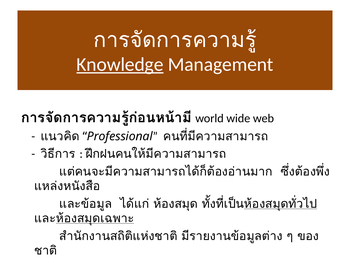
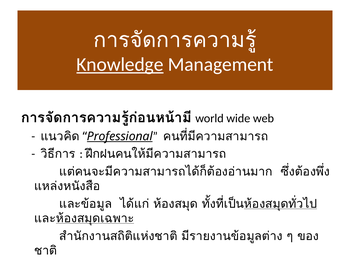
Professional underline: none -> present
